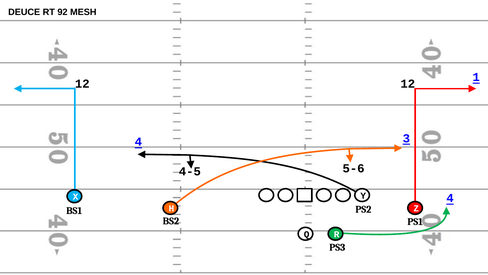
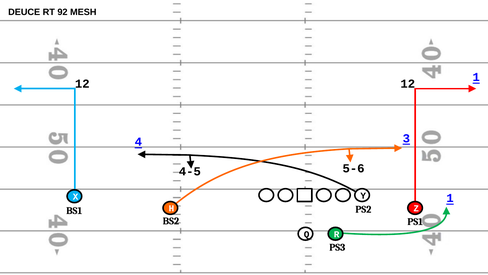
X 4: 4 -> 1
